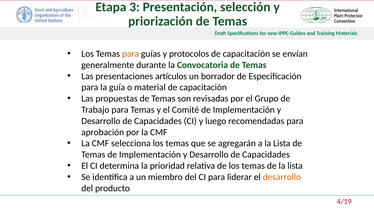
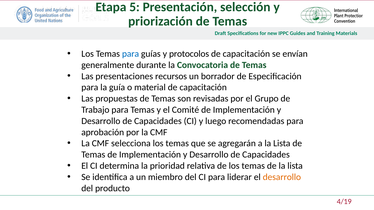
3: 3 -> 5
para at (131, 54) colour: orange -> blue
artículos: artículos -> recursos
